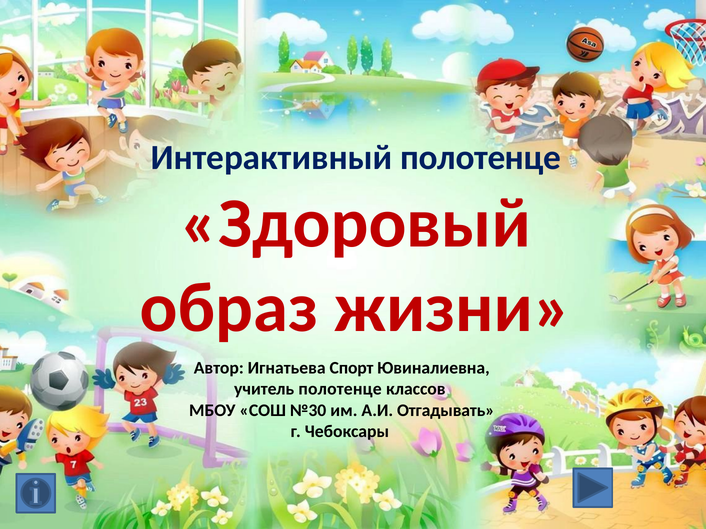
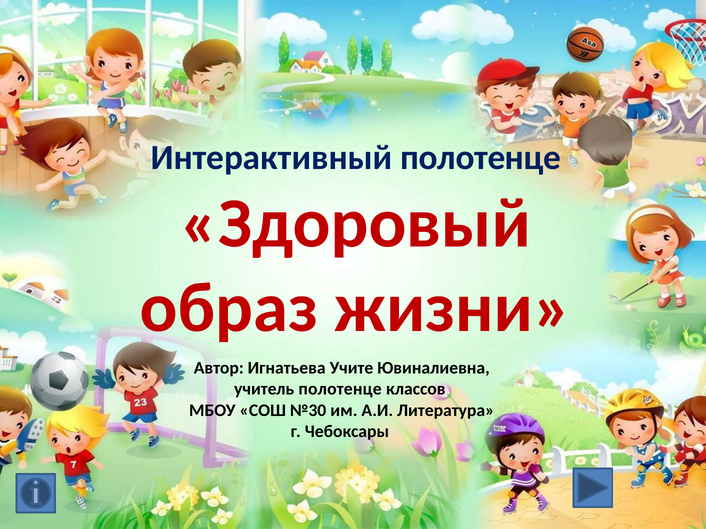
Спорт: Спорт -> Учите
Отгадывать: Отгадывать -> Литература
